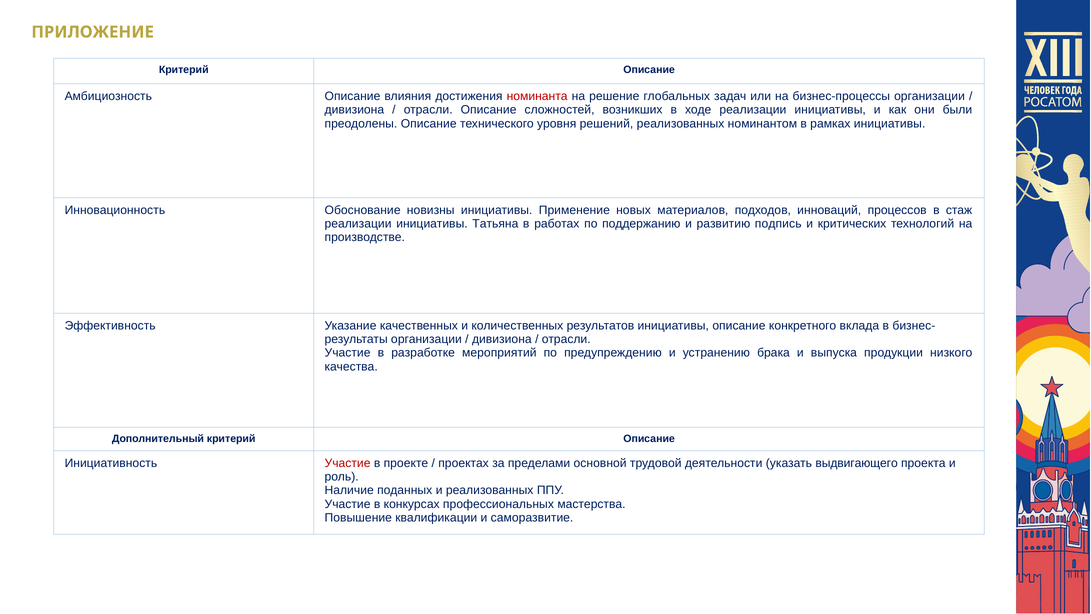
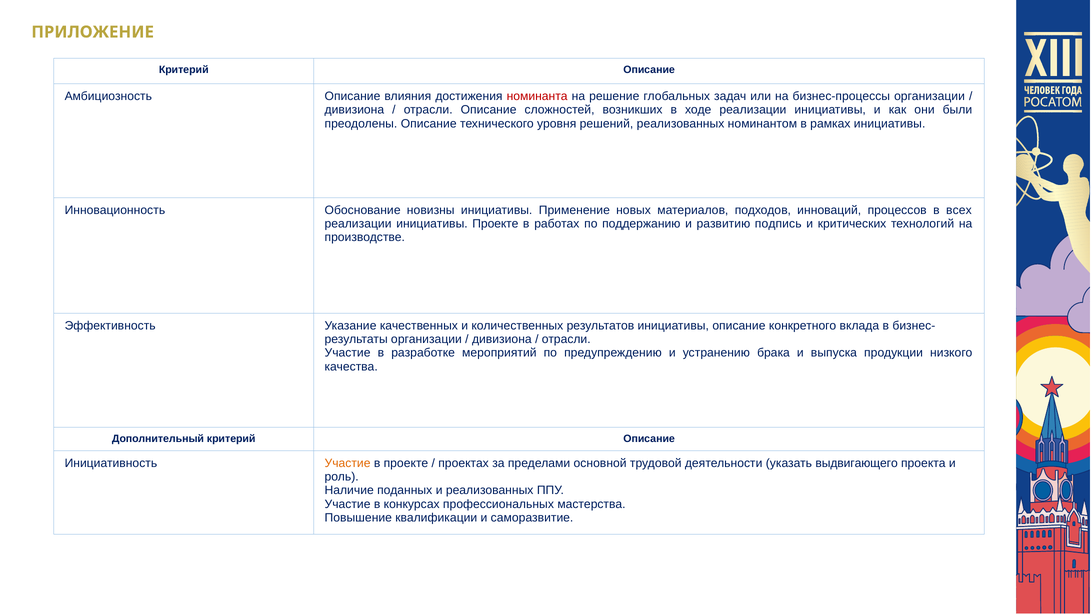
стаж: стаж -> всех
инициативы Татьяна: Татьяна -> Проекте
Участие at (348, 463) colour: red -> orange
